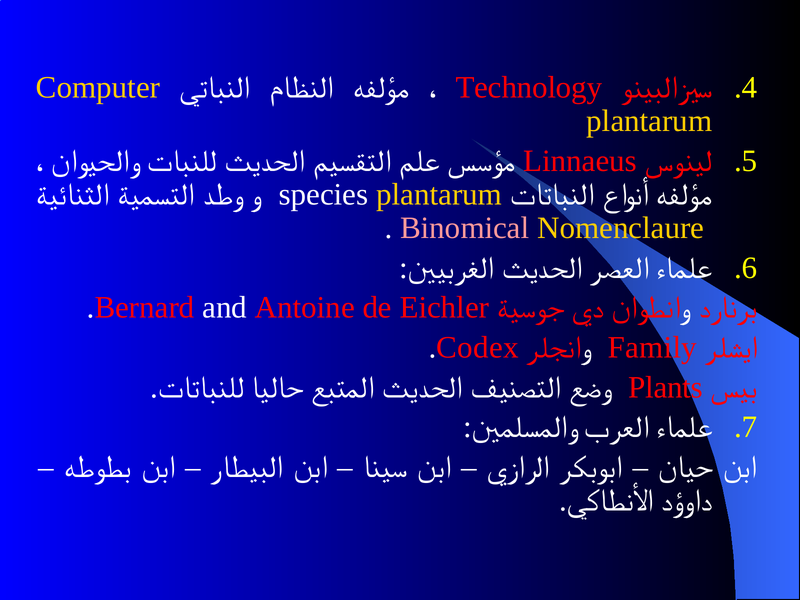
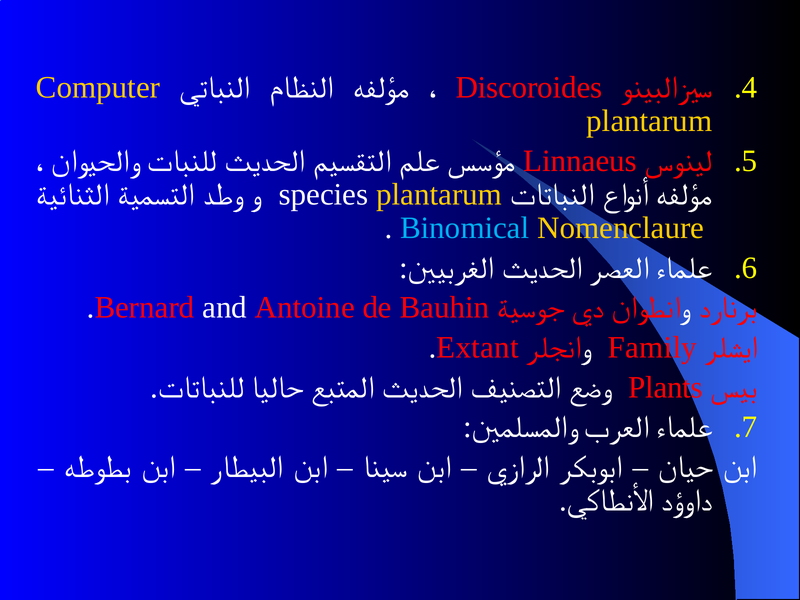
Technology: Technology -> Discoroides
Binomical colour: pink -> light blue
Eichler: Eichler -> Bauhin
Codex: Codex -> Extant
